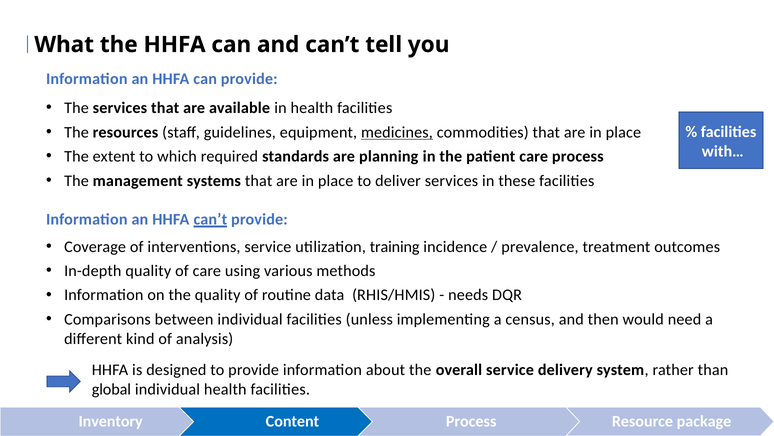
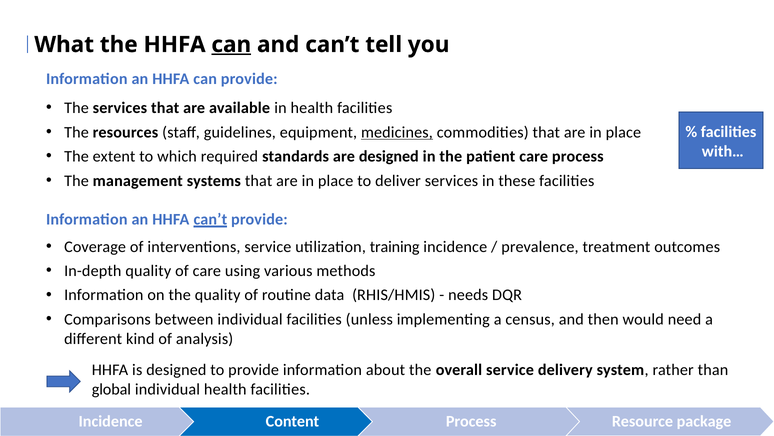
can at (231, 45) underline: none -> present
are planning: planning -> designed
Inventory at (111, 421): Inventory -> Incidence
